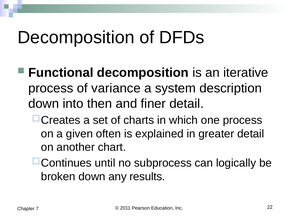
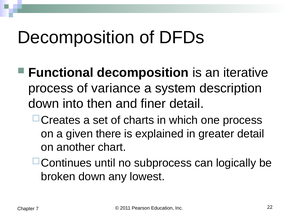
often: often -> there
results: results -> lowest
